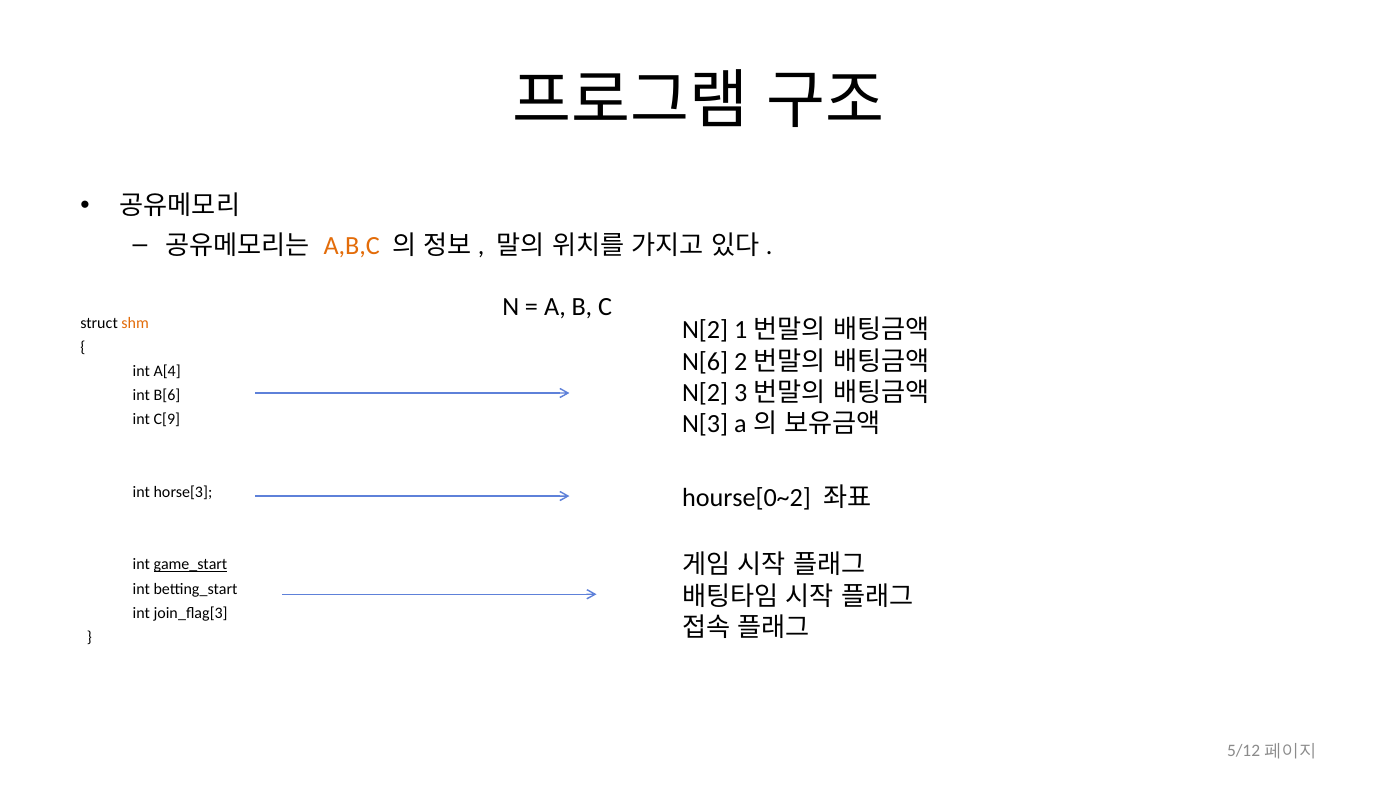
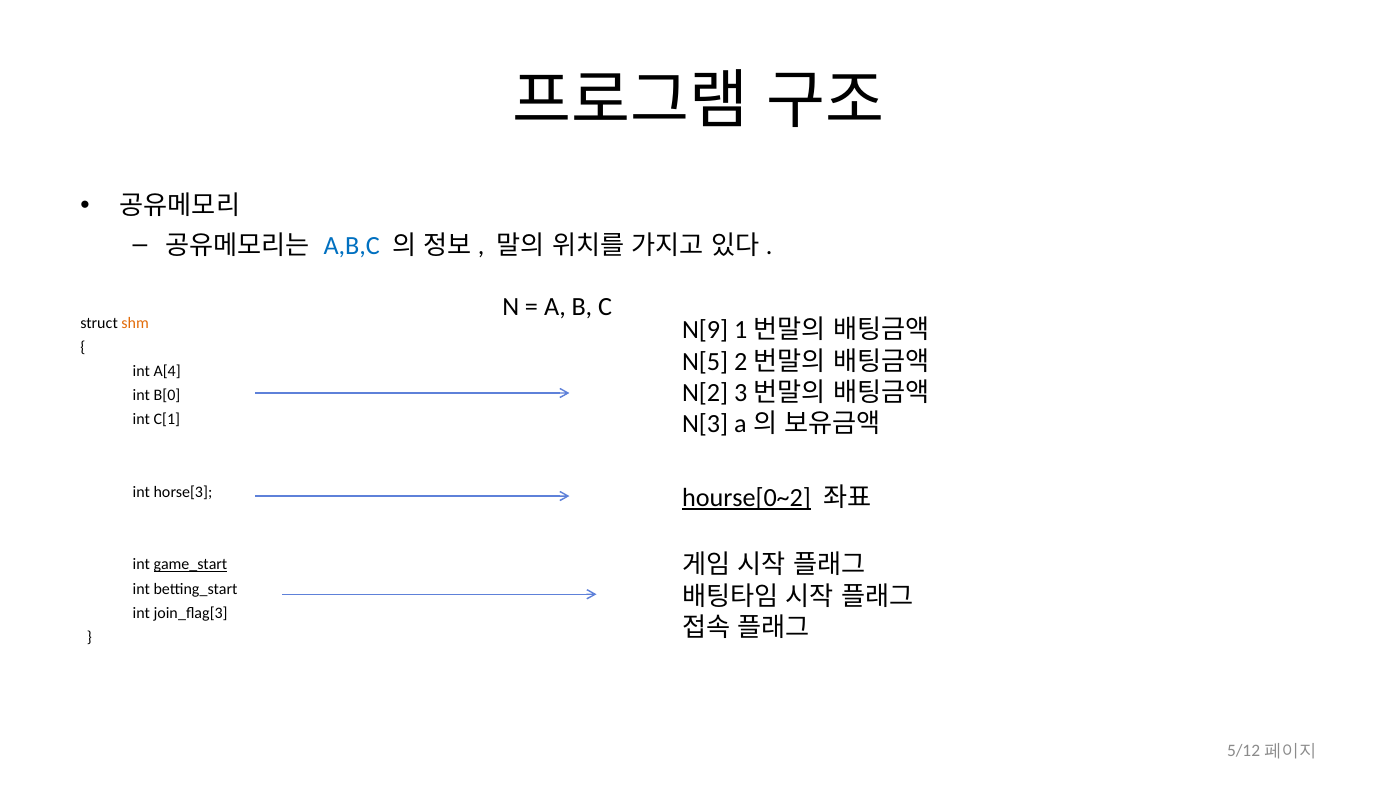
A,B,C colour: orange -> blue
N[2 at (705, 330): N[2 -> N[9
N[6: N[6 -> N[5
B[6: B[6 -> B[0
C[9: C[9 -> C[1
hourse[0~2 underline: none -> present
